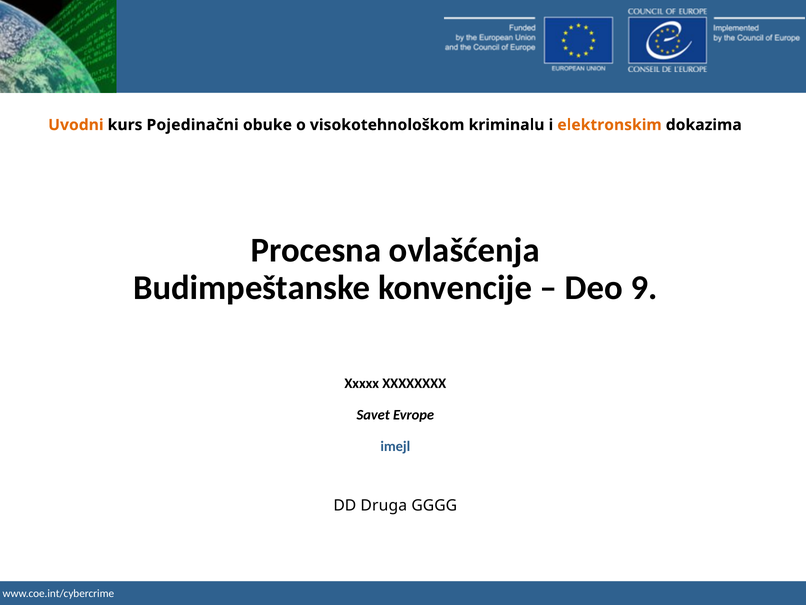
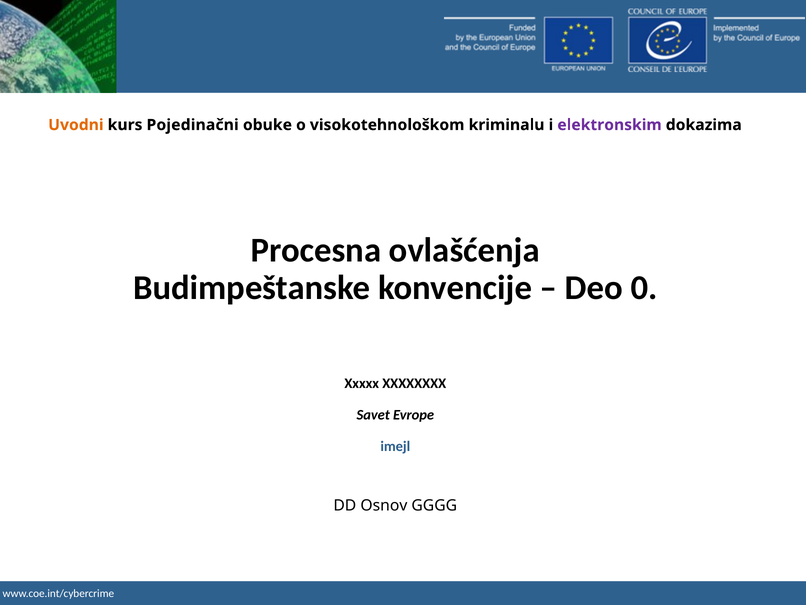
elektronskim colour: orange -> purple
9: 9 -> 0
Druga: Druga -> Osnov
